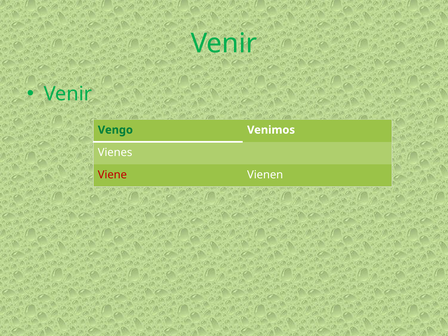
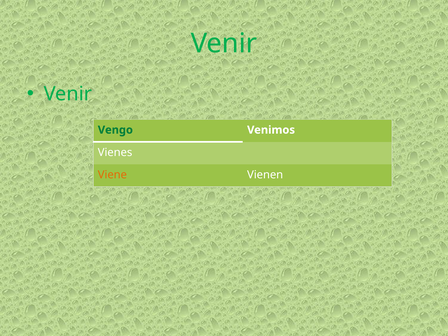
Viene colour: red -> orange
